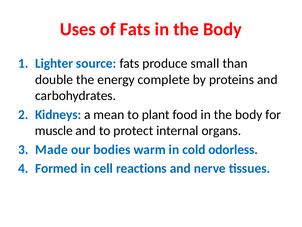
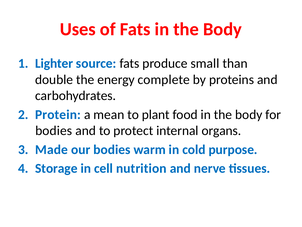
Kidneys: Kidneys -> Protein
muscle at (54, 130): muscle -> bodies
odorless: odorless -> purpose
Formed: Formed -> Storage
reactions: reactions -> nutrition
